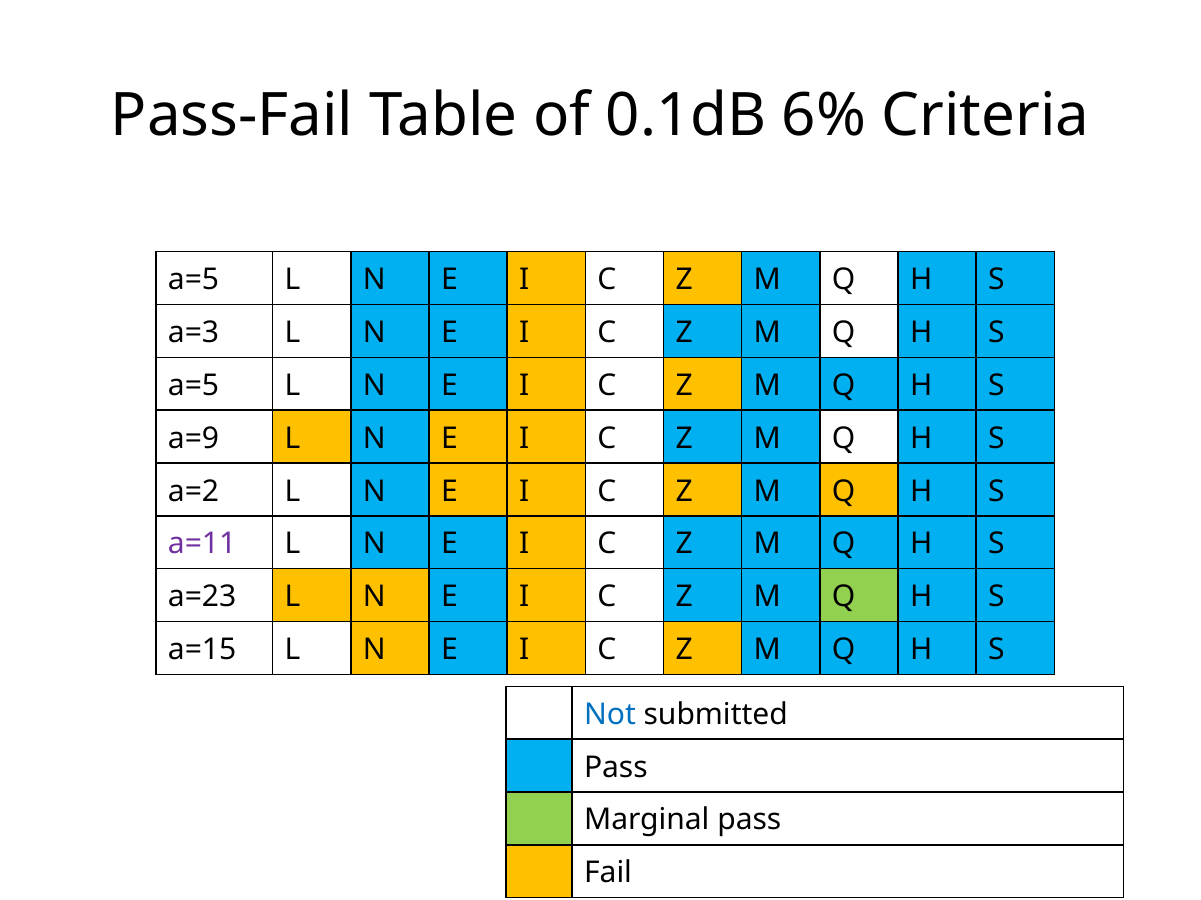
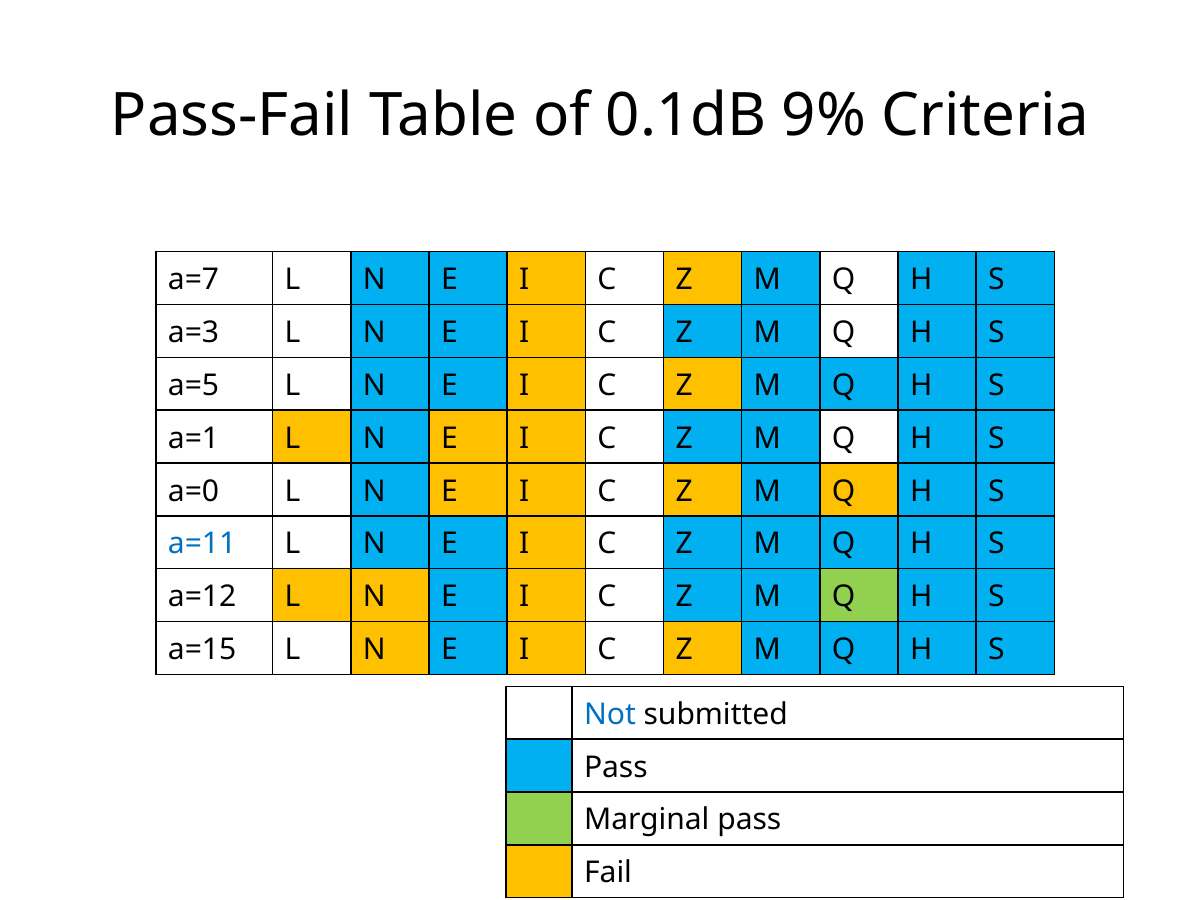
6%: 6% -> 9%
a=5 at (194, 280): a=5 -> a=7
a=9: a=9 -> a=1
a=2: a=2 -> a=0
a=11 colour: purple -> blue
a=23: a=23 -> a=12
